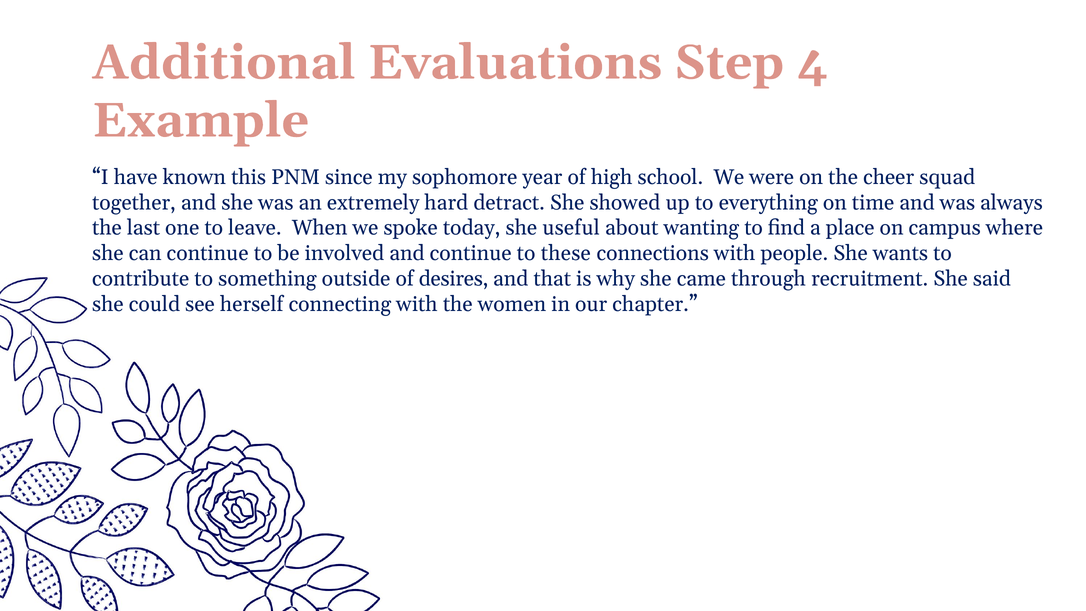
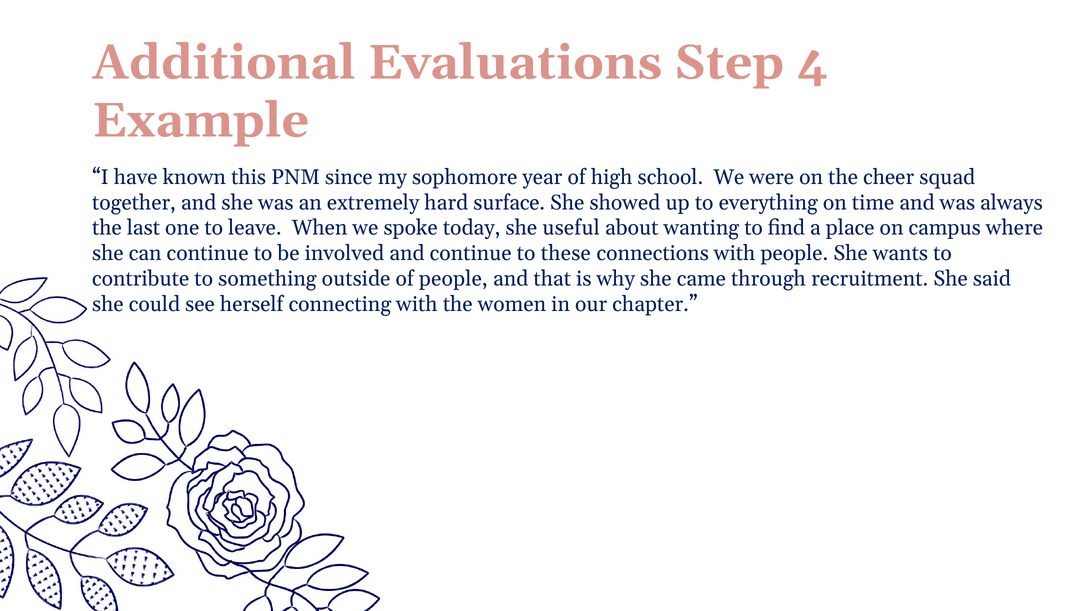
detract: detract -> surface
of desires: desires -> people
